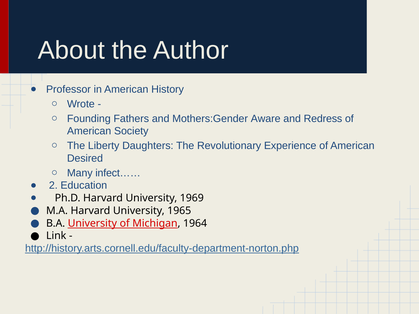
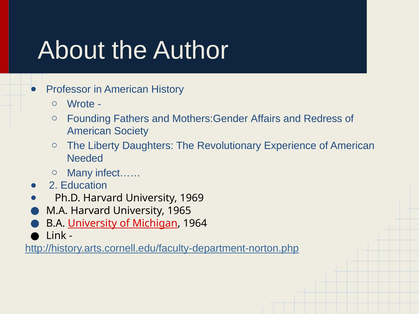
Aware: Aware -> Affairs
Desired: Desired -> Needed
